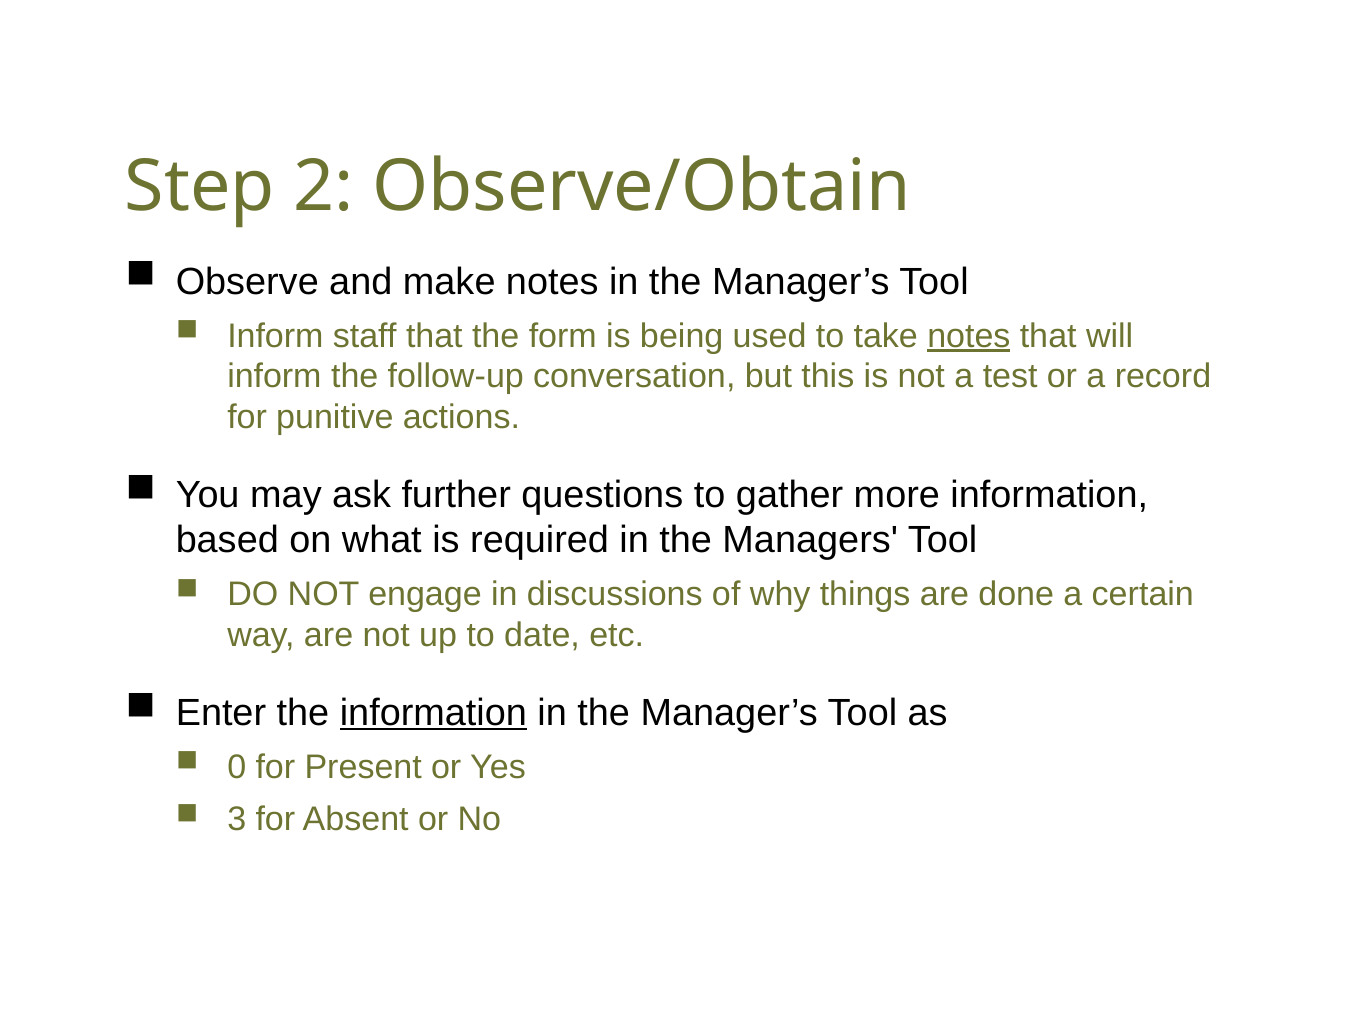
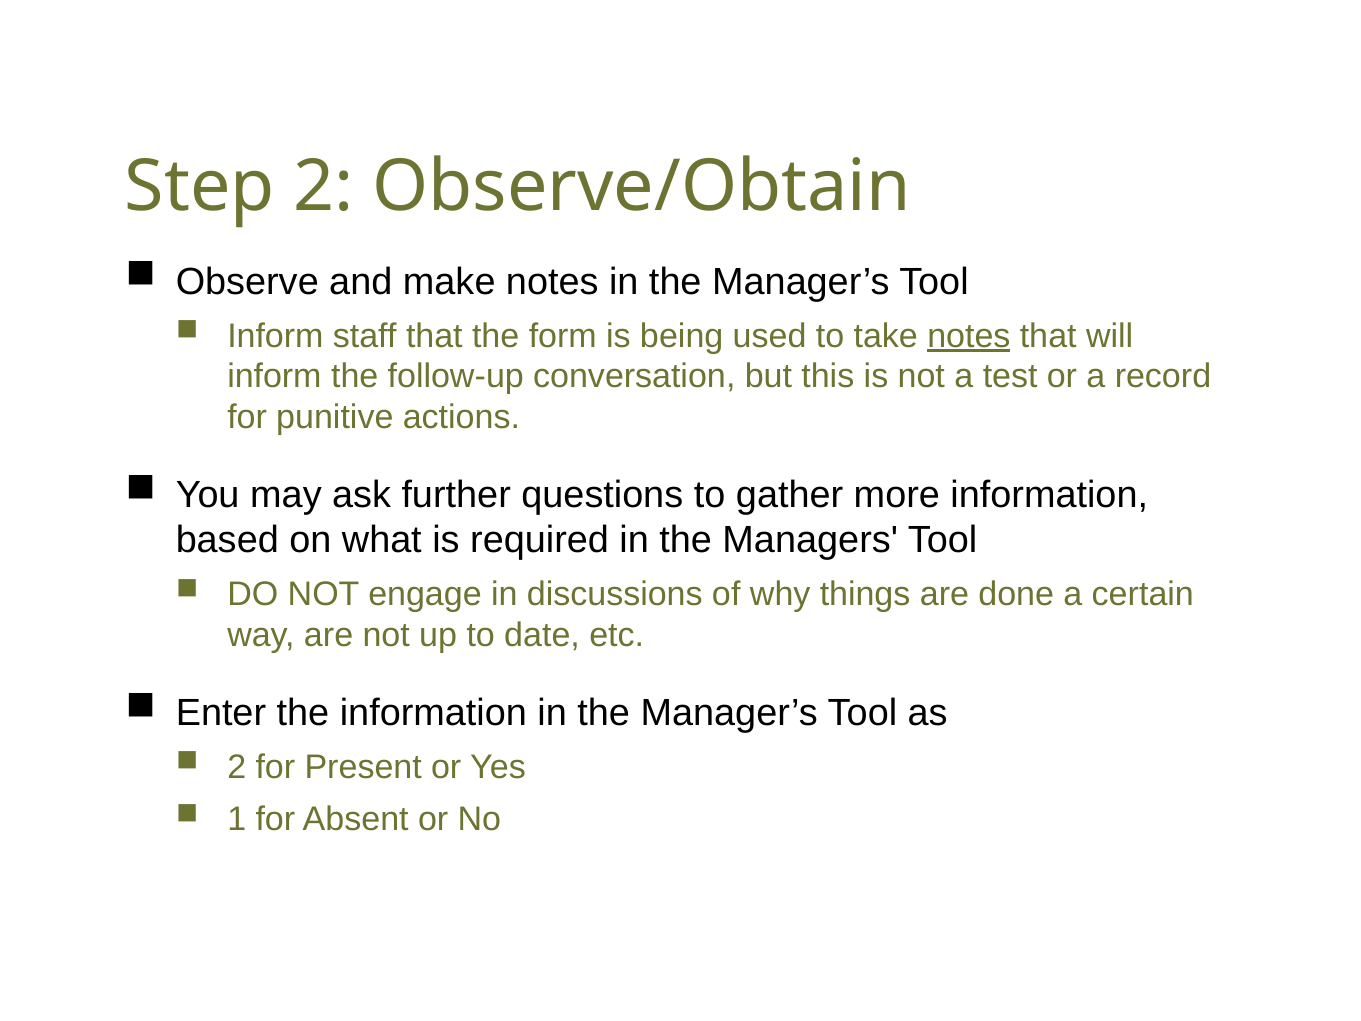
information at (433, 713) underline: present -> none
0 at (237, 767): 0 -> 2
3: 3 -> 1
